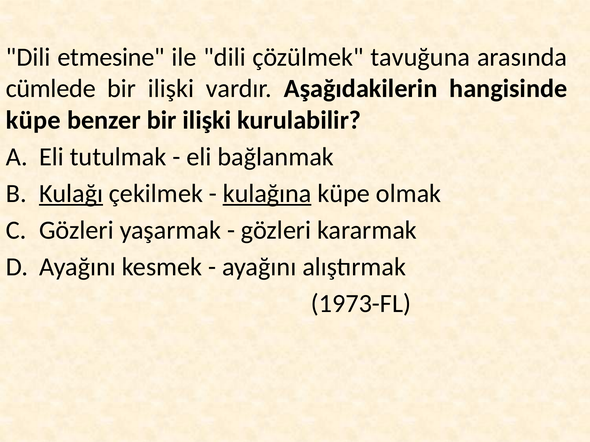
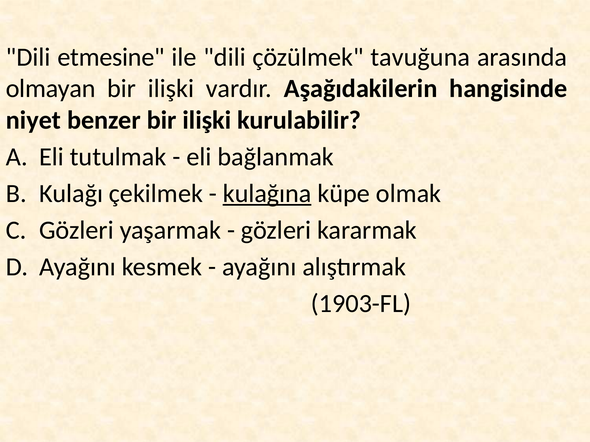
cümlede: cümlede -> olmayan
küpe at (33, 120): küpe -> niyet
Kulağı underline: present -> none
1973-FL: 1973-FL -> 1903-FL
